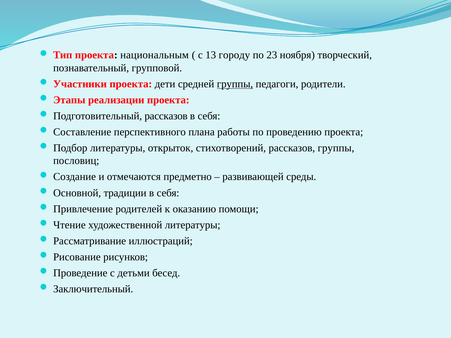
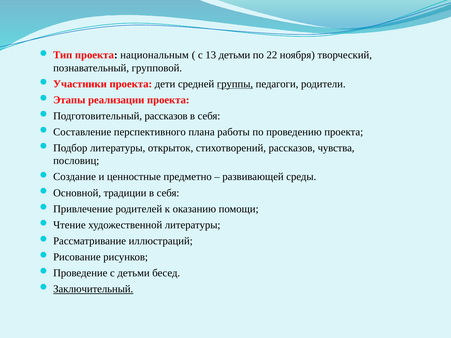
13 городу: городу -> детьми
23: 23 -> 22
рассказов группы: группы -> чувства
отмечаются: отмечаются -> ценностные
Заключительный underline: none -> present
